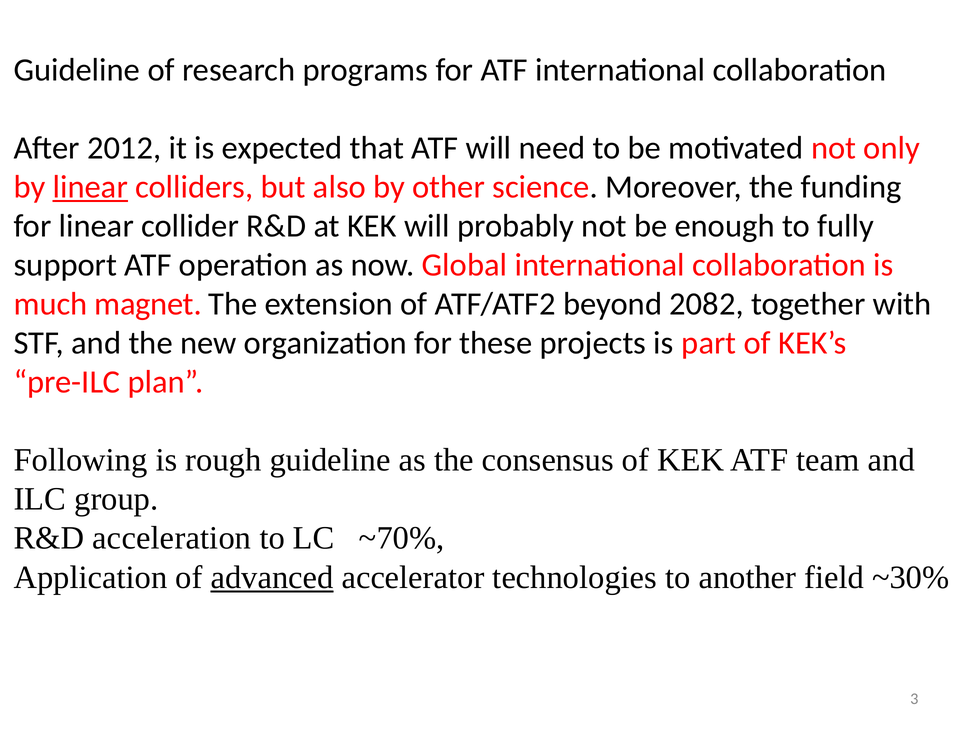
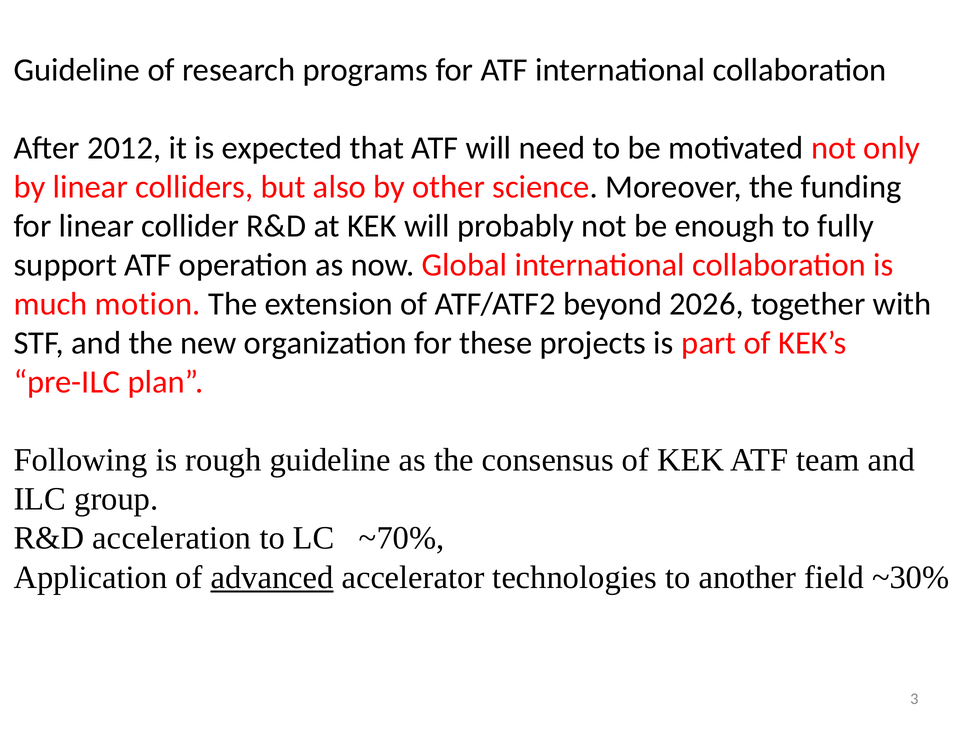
linear at (90, 187) underline: present -> none
magnet: magnet -> motion
2082: 2082 -> 2026
